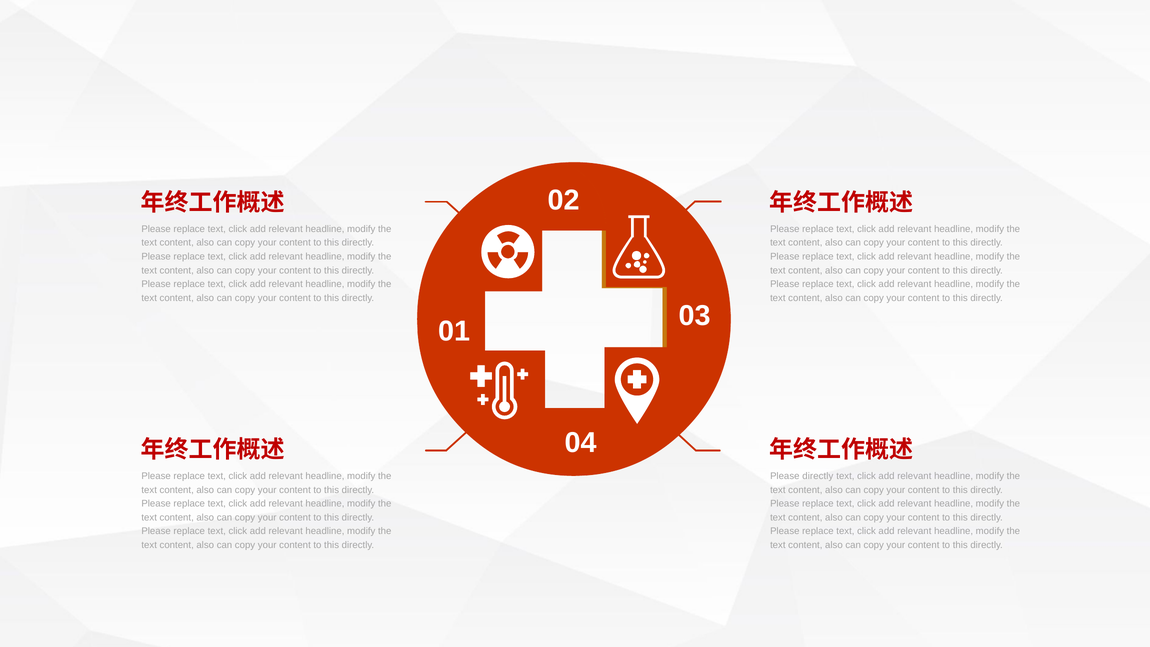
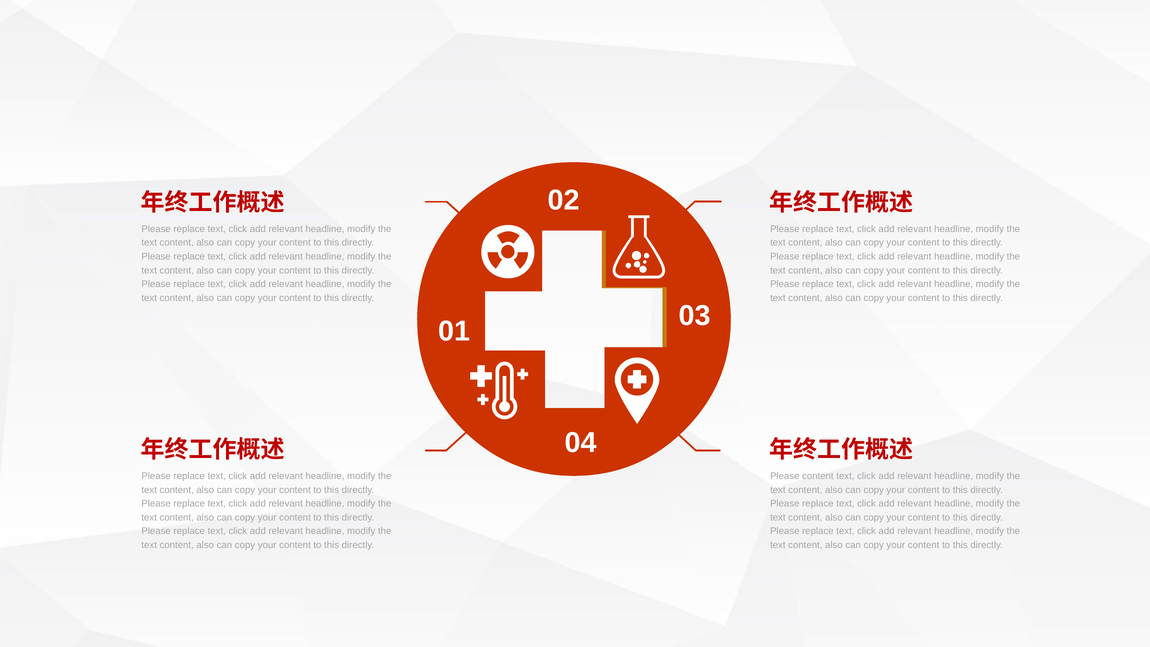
Please directly: directly -> content
